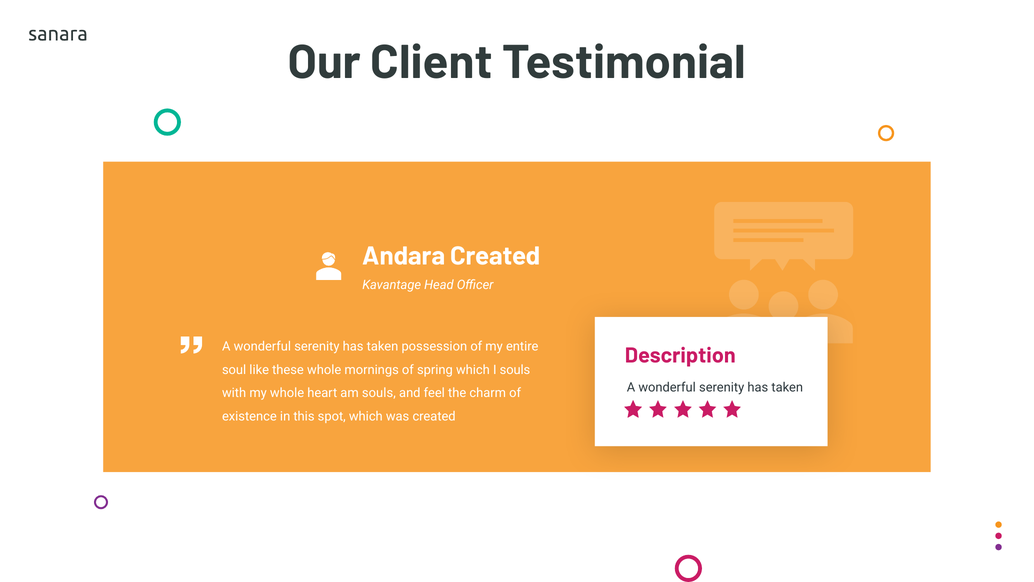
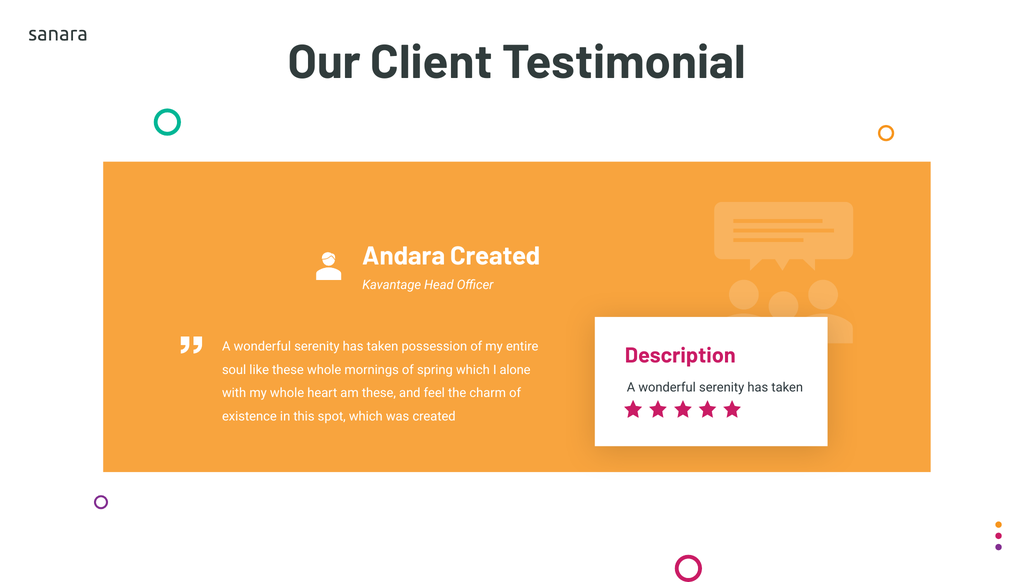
I souls: souls -> alone
am souls: souls -> these
